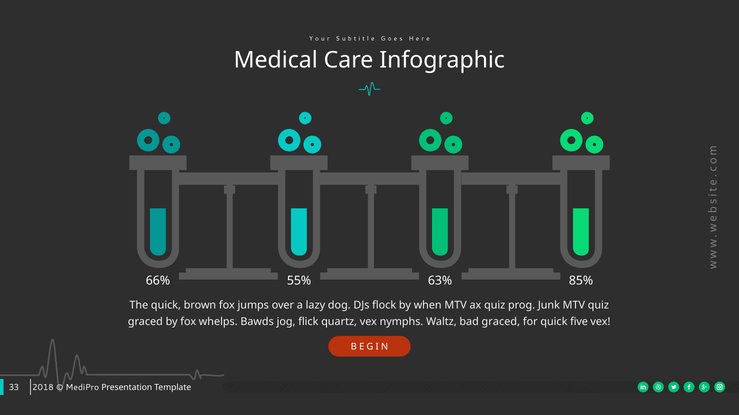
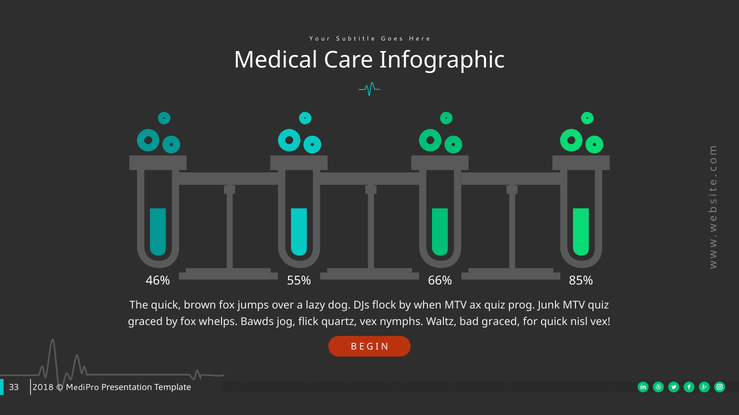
66%: 66% -> 46%
63%: 63% -> 66%
five: five -> nisl
